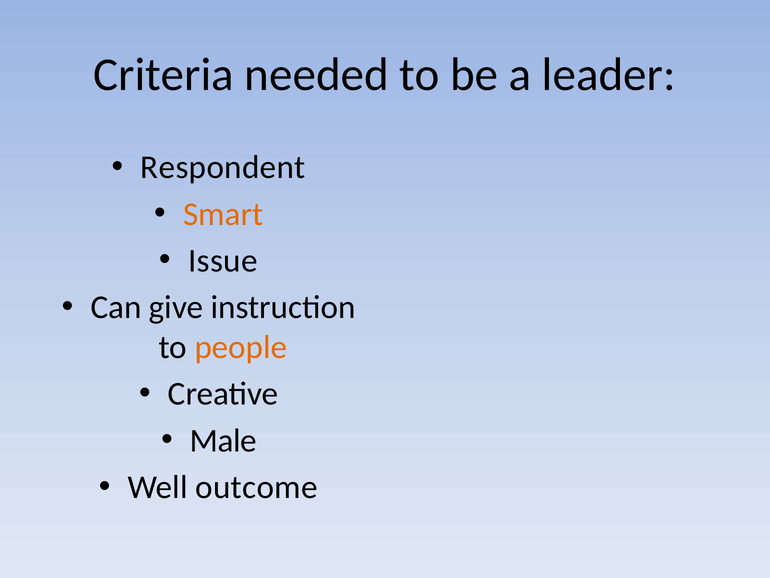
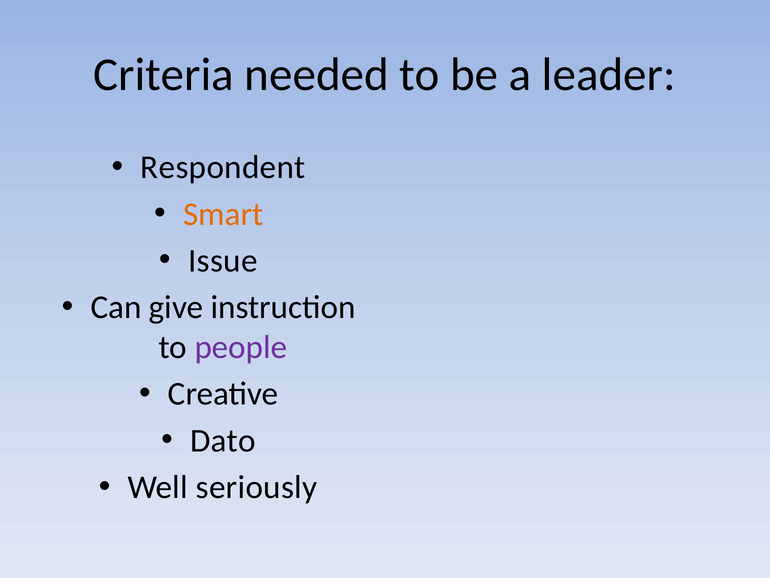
people colour: orange -> purple
Male: Male -> Dato
outcome: outcome -> seriously
